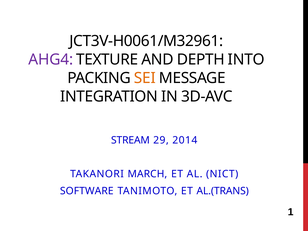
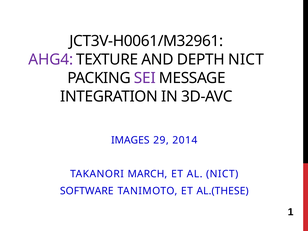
DEPTH INTO: INTO -> NICT
SEI colour: orange -> purple
STREAM: STREAM -> IMAGES
AL.(TRANS: AL.(TRANS -> AL.(THESE
